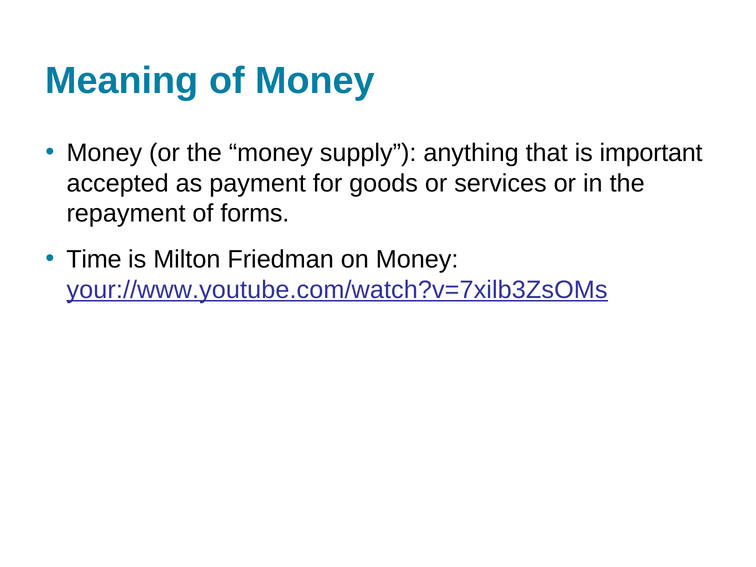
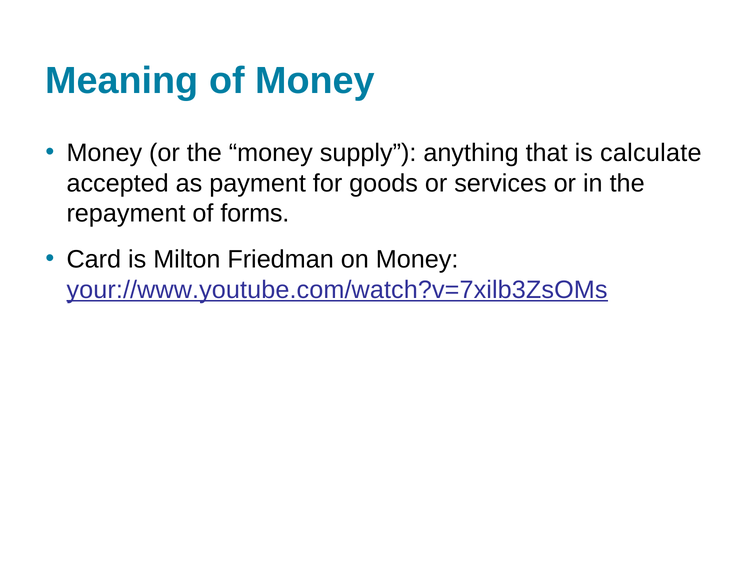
important: important -> calculate
Time: Time -> Card
